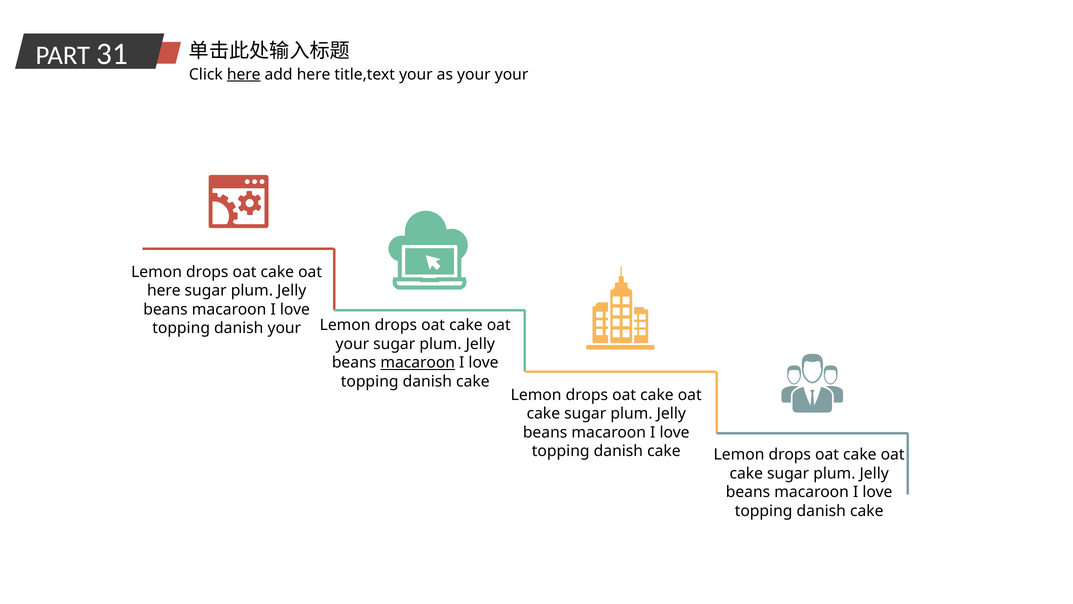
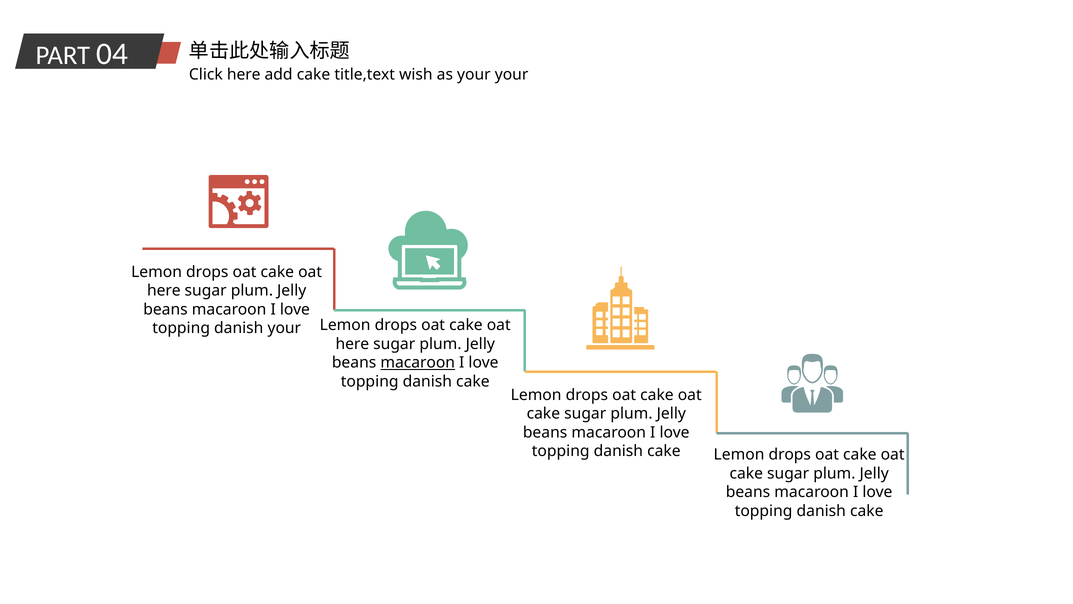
31: 31 -> 04
here at (244, 74) underline: present -> none
add here: here -> cake
title,text your: your -> wish
your at (352, 344): your -> here
